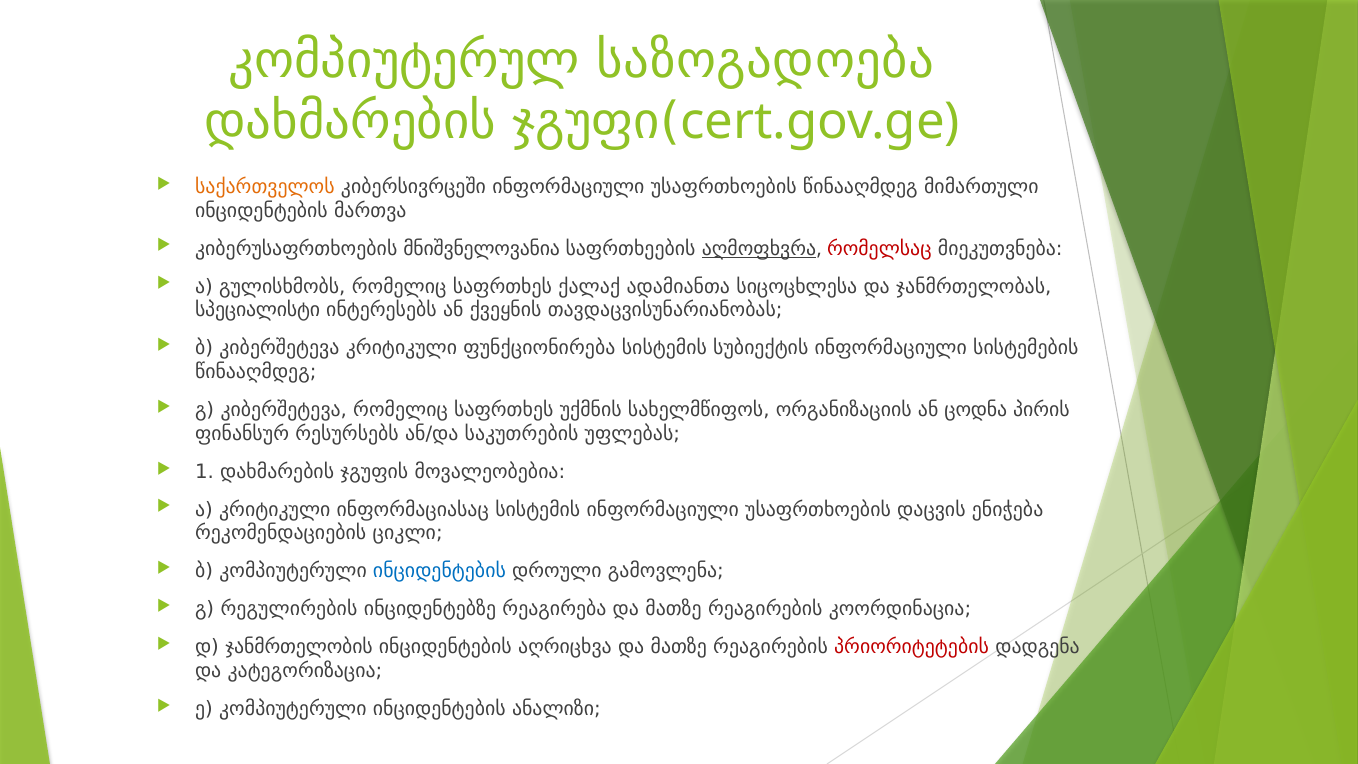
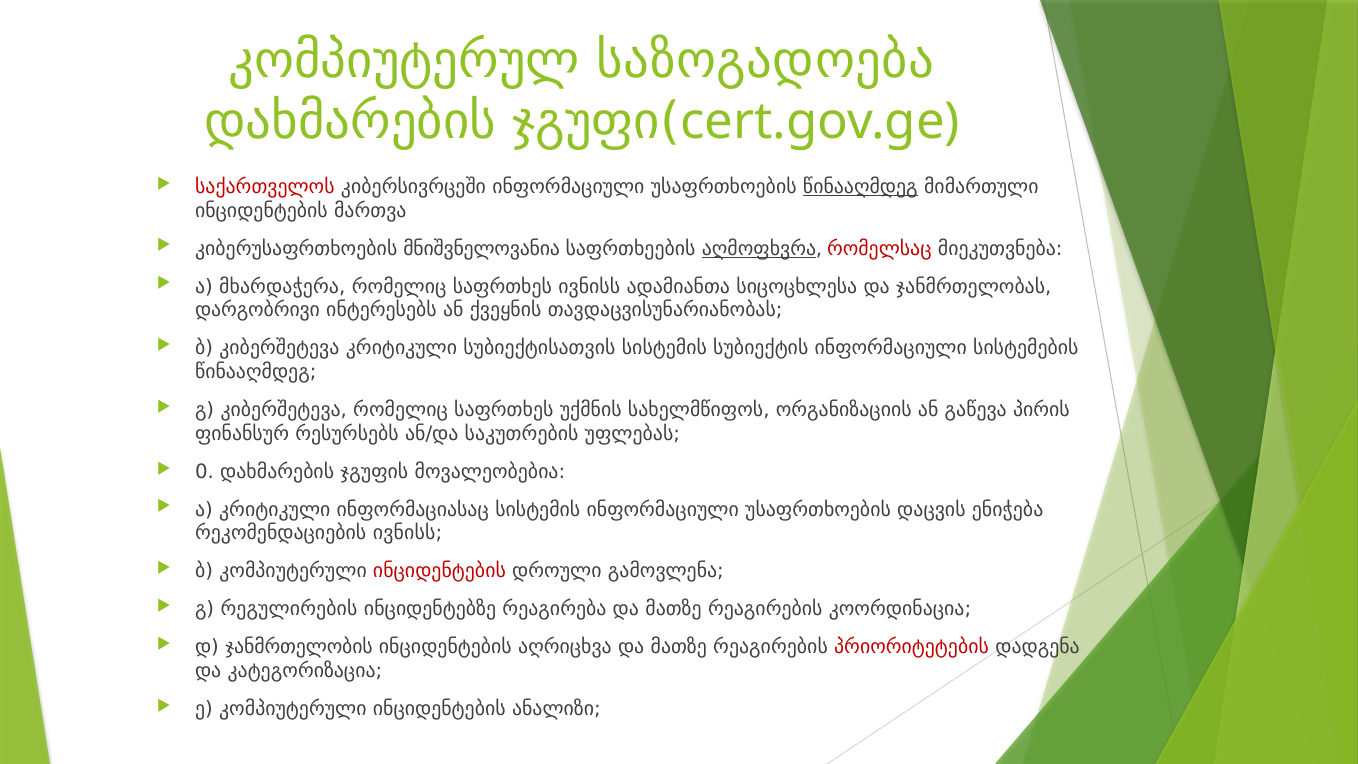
საქართველოს colour: orange -> red
წინააღმდეგ at (860, 187) underline: none -> present
გულისხმობს: გულისხმობს -> მხარდაჭერა
საფრთხეს ქალაქ: ქალაქ -> ივნისს
სპეციალისტი: სპეციალისტი -> დარგობრივი
ფუნქციონირება: ფუნქციონირება -> სუბიექტისათვის
ცოდნა: ცოდნა -> გაწევა
1: 1 -> 0
რეკომენდაციების ციკლი: ციკლი -> ივნისს
ინციდენტების at (439, 571) colour: blue -> red
